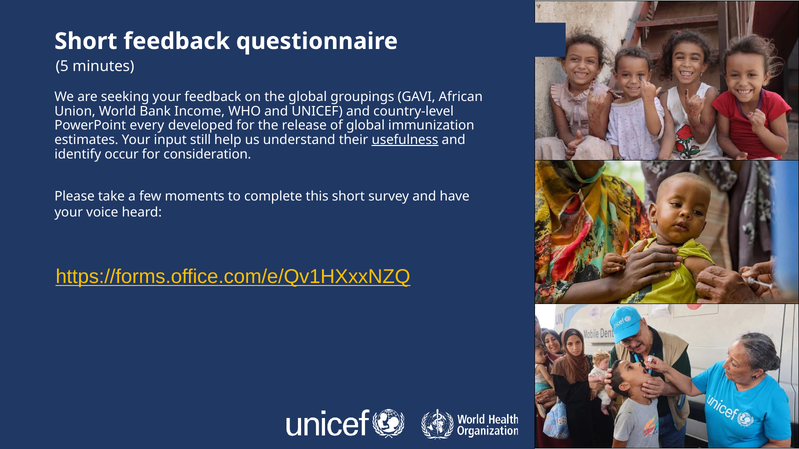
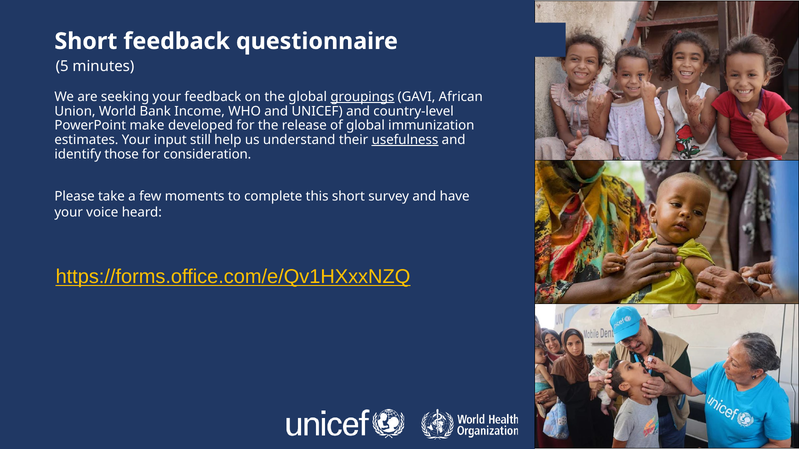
groupings underline: none -> present
every: every -> make
occur: occur -> those
